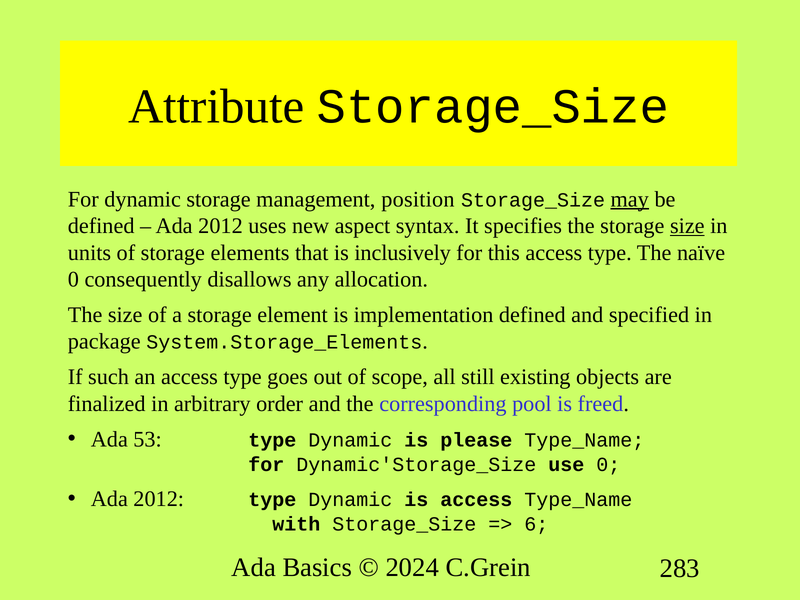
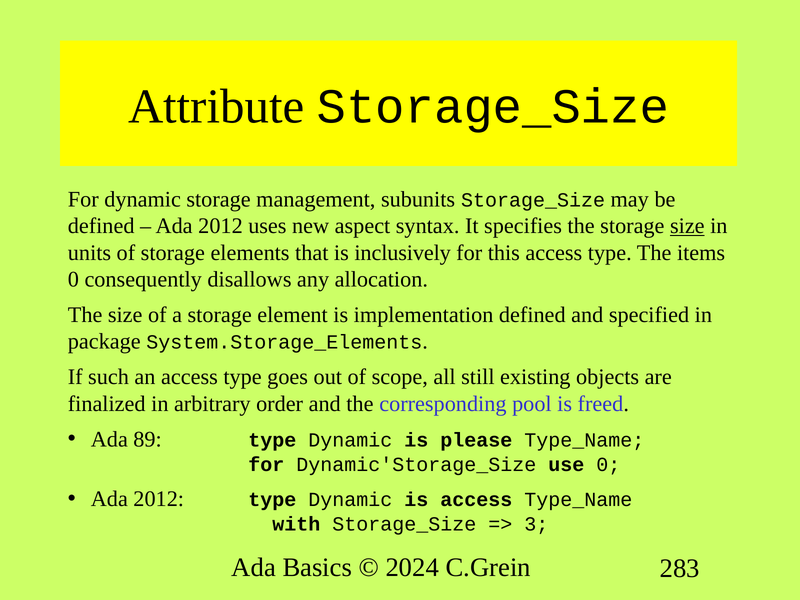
position: position -> subunits
may underline: present -> none
naïve: naïve -> items
53: 53 -> 89
6: 6 -> 3
